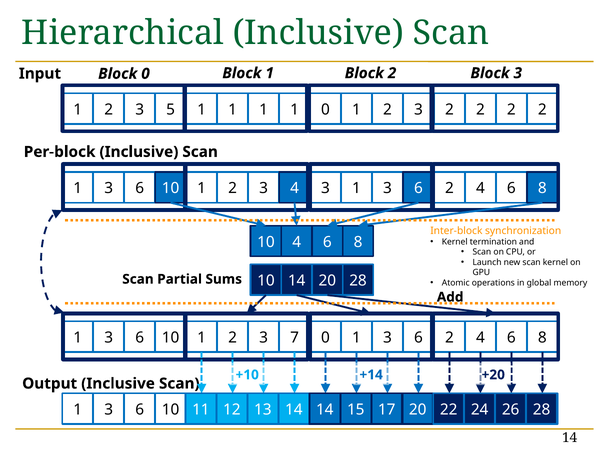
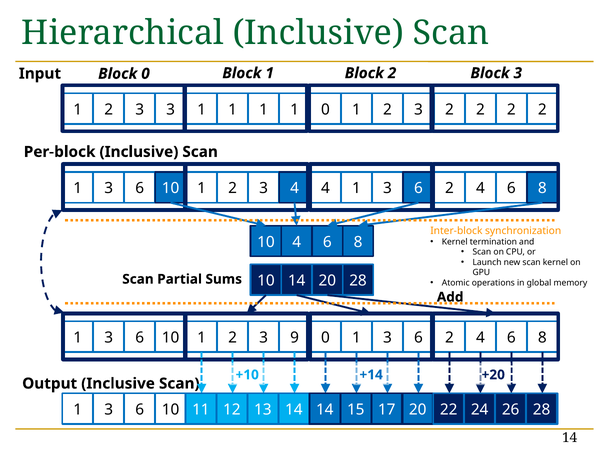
3 5: 5 -> 3
3 at (326, 188): 3 -> 4
7: 7 -> 9
